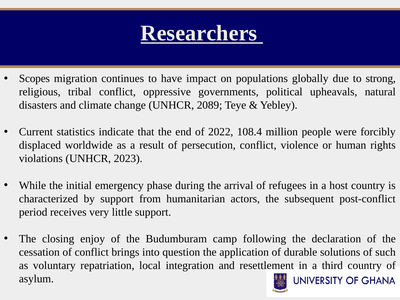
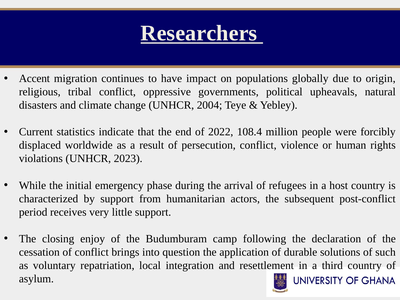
Scopes: Scopes -> Accent
strong: strong -> origin
2089: 2089 -> 2004
